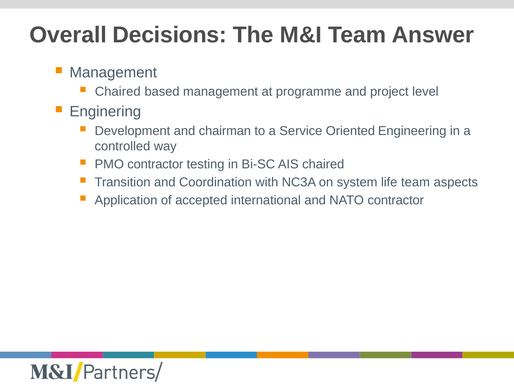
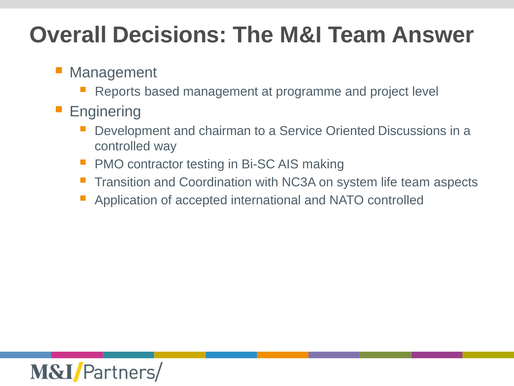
Chaired at (118, 92): Chaired -> Reports
Engineering: Engineering -> Discussions
AIS chaired: chaired -> making
NATO contractor: contractor -> controlled
